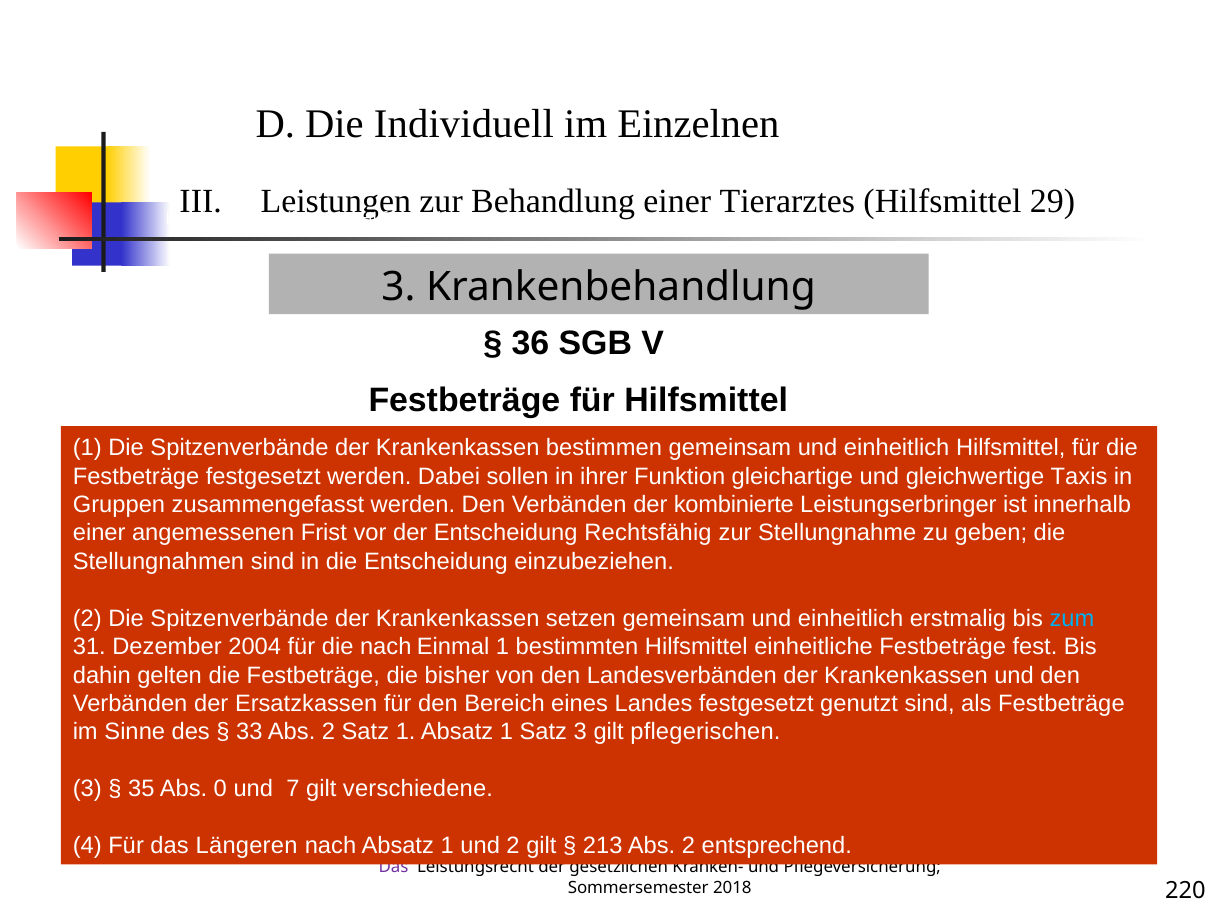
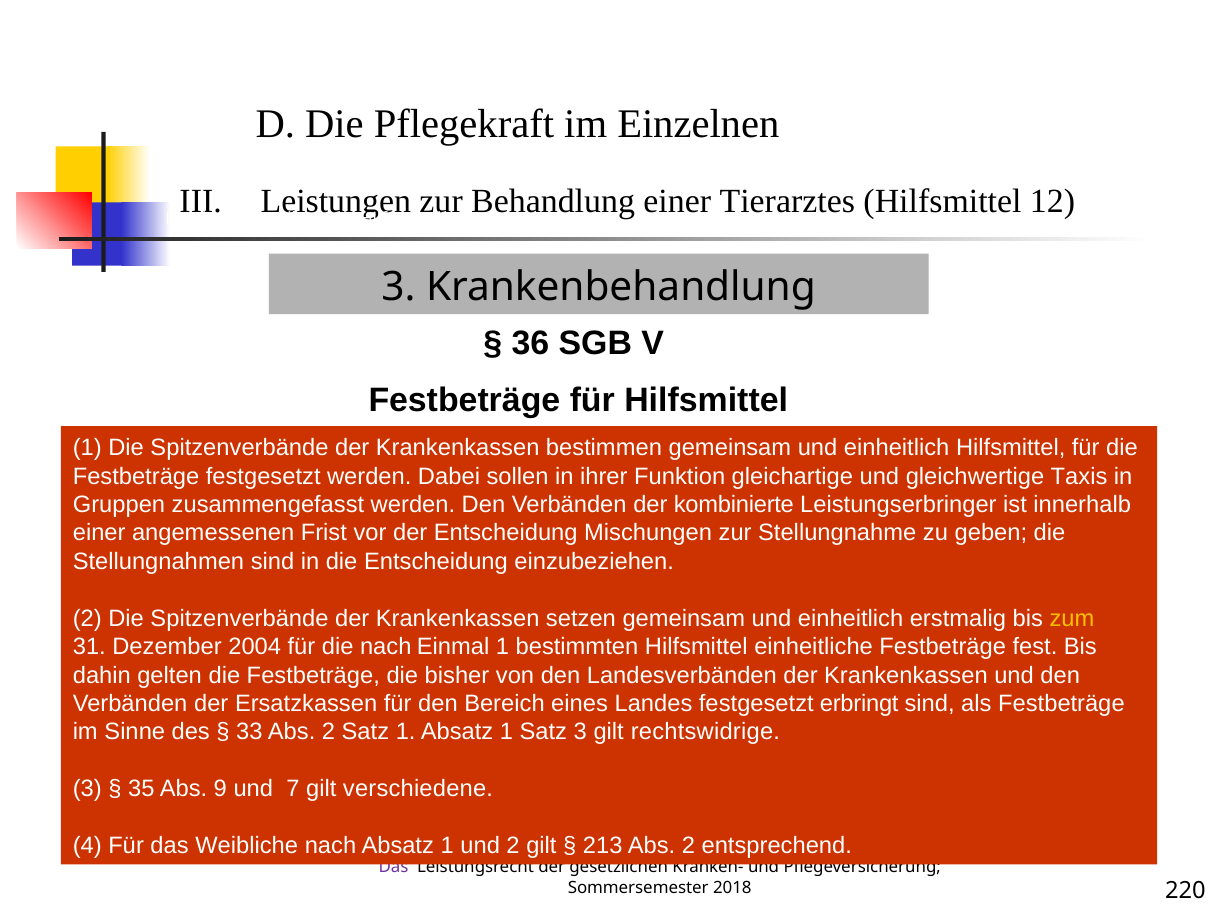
Individuell: Individuell -> Pflegekraft
29: 29 -> 12
Rechtsfähig: Rechtsfähig -> Mischungen
zum colour: light blue -> yellow
genutzt: genutzt -> erbringt
pflegerischen: pflegerischen -> rechtswidrige
0: 0 -> 9
Längeren: Längeren -> Weibliche
